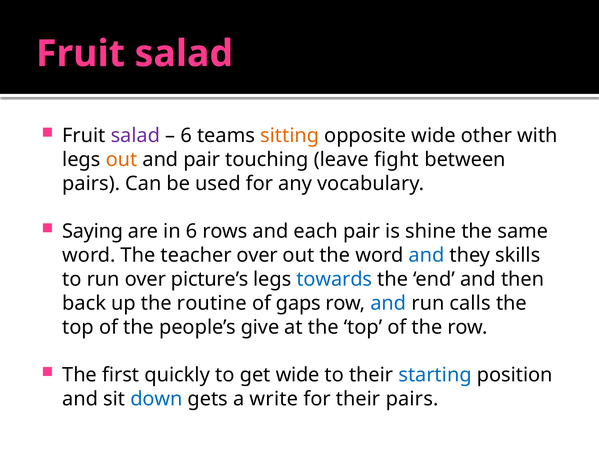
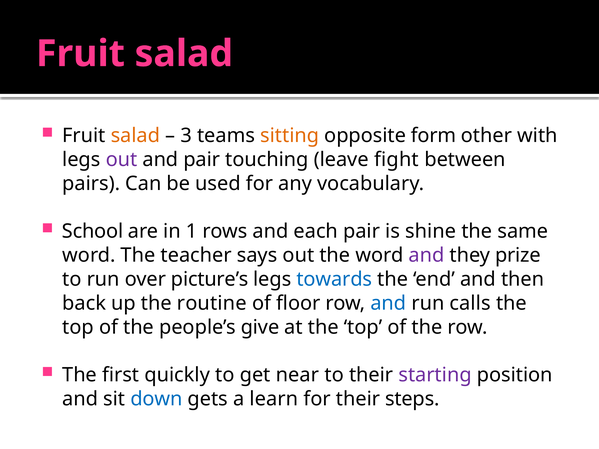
salad at (135, 136) colour: purple -> orange
6 at (186, 136): 6 -> 3
opposite wide: wide -> form
out at (121, 160) colour: orange -> purple
Saying: Saying -> School
in 6: 6 -> 1
teacher over: over -> says
and at (426, 255) colour: blue -> purple
skills: skills -> prize
gaps: gaps -> floor
get wide: wide -> near
starting colour: blue -> purple
write: write -> learn
their pairs: pairs -> steps
